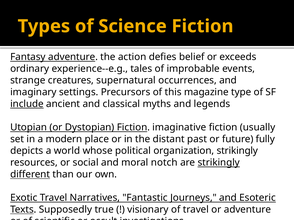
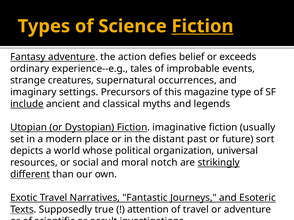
Fiction at (202, 26) underline: none -> present
fully: fully -> sort
organization strikingly: strikingly -> universal
visionary: visionary -> attention
